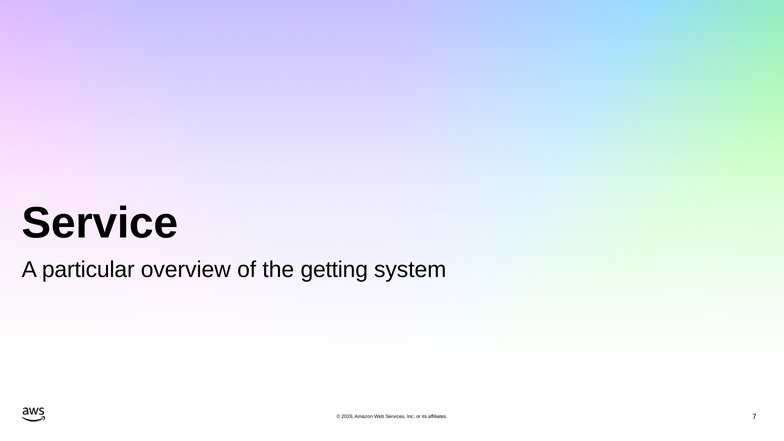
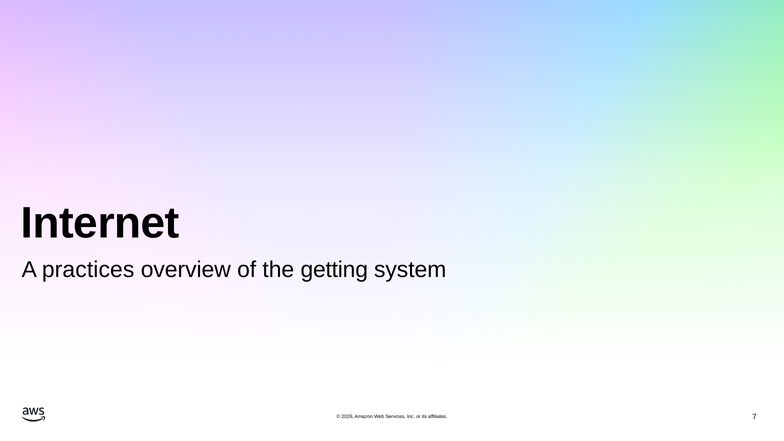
Service: Service -> Internet
particular: particular -> practices
